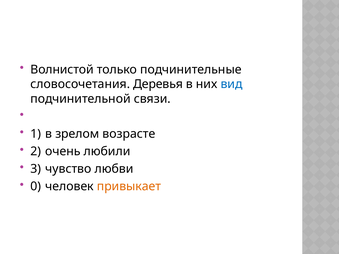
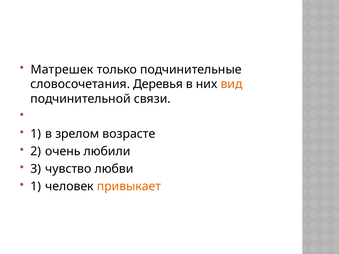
Волнистой: Волнистой -> Матрешек
вид colour: blue -> orange
0 at (36, 186): 0 -> 1
